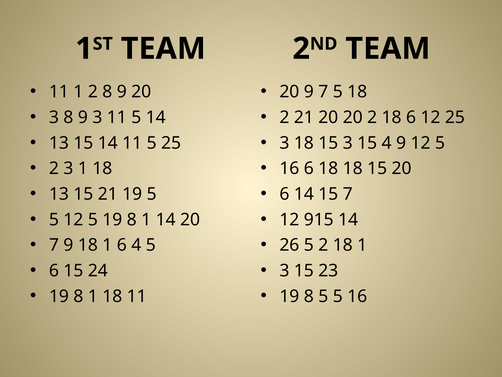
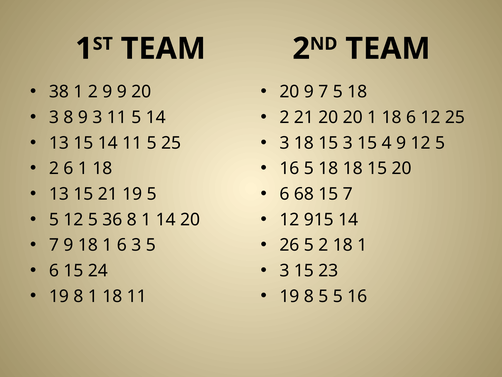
11 at (59, 92): 11 -> 38
2 8: 8 -> 9
20 2: 2 -> 1
2 3: 3 -> 6
16 6: 6 -> 5
6 14: 14 -> 68
5 19: 19 -> 36
6 4: 4 -> 3
